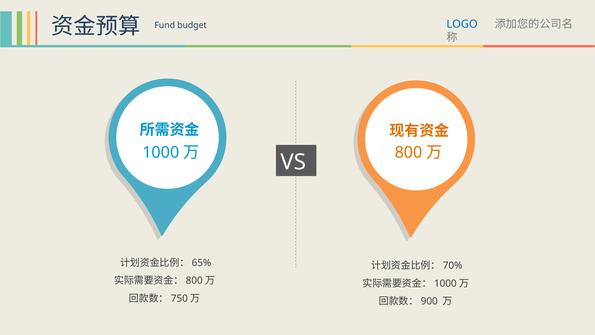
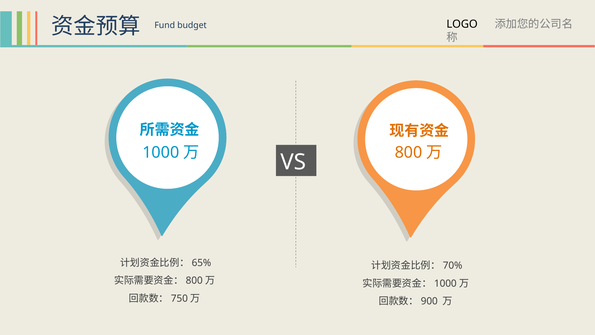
LOGO colour: blue -> black
